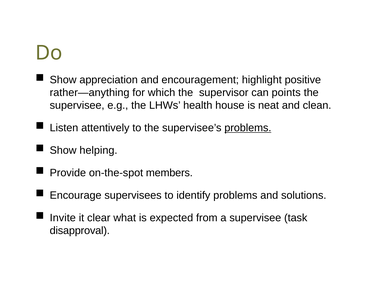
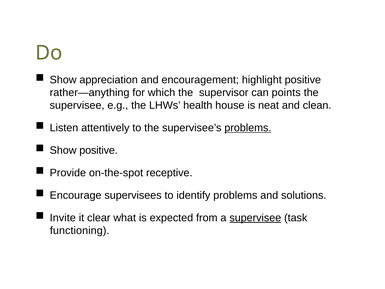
Show helping: helping -> positive
members: members -> receptive
supervisee at (255, 218) underline: none -> present
disapproval: disapproval -> functioning
